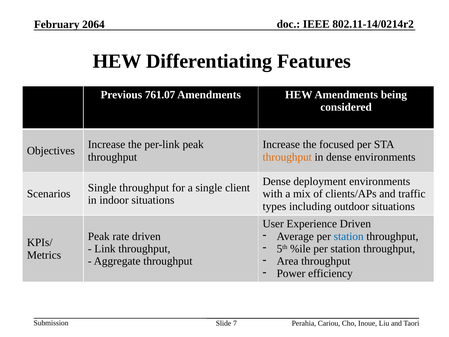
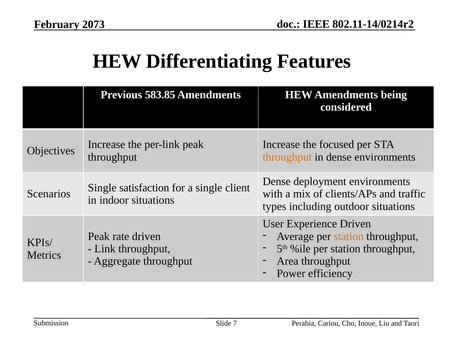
2064: 2064 -> 2073
761.07: 761.07 -> 583.85
Single throughput: throughput -> satisfaction
station at (349, 236) colour: blue -> orange
